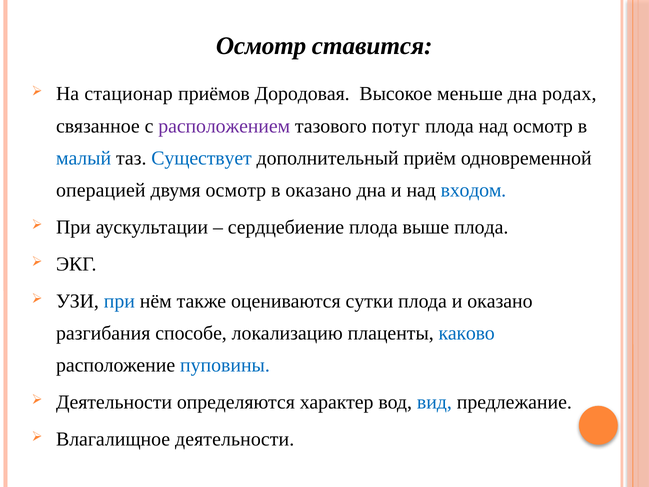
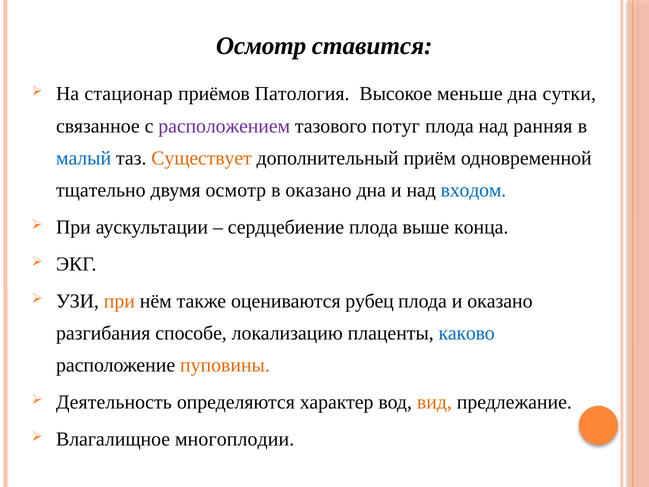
Дородовая: Дородовая -> Патология
родах: родах -> сутки
над осмотр: осмотр -> ранняя
Существует colour: blue -> orange
операцией: операцией -> тщательно
выше плода: плода -> конца
при at (119, 301) colour: blue -> orange
сутки: сутки -> рубец
пуповины colour: blue -> orange
Деятельности at (114, 402): Деятельности -> Деятельность
вид colour: blue -> orange
Влагалищное деятельности: деятельности -> многоплодии
